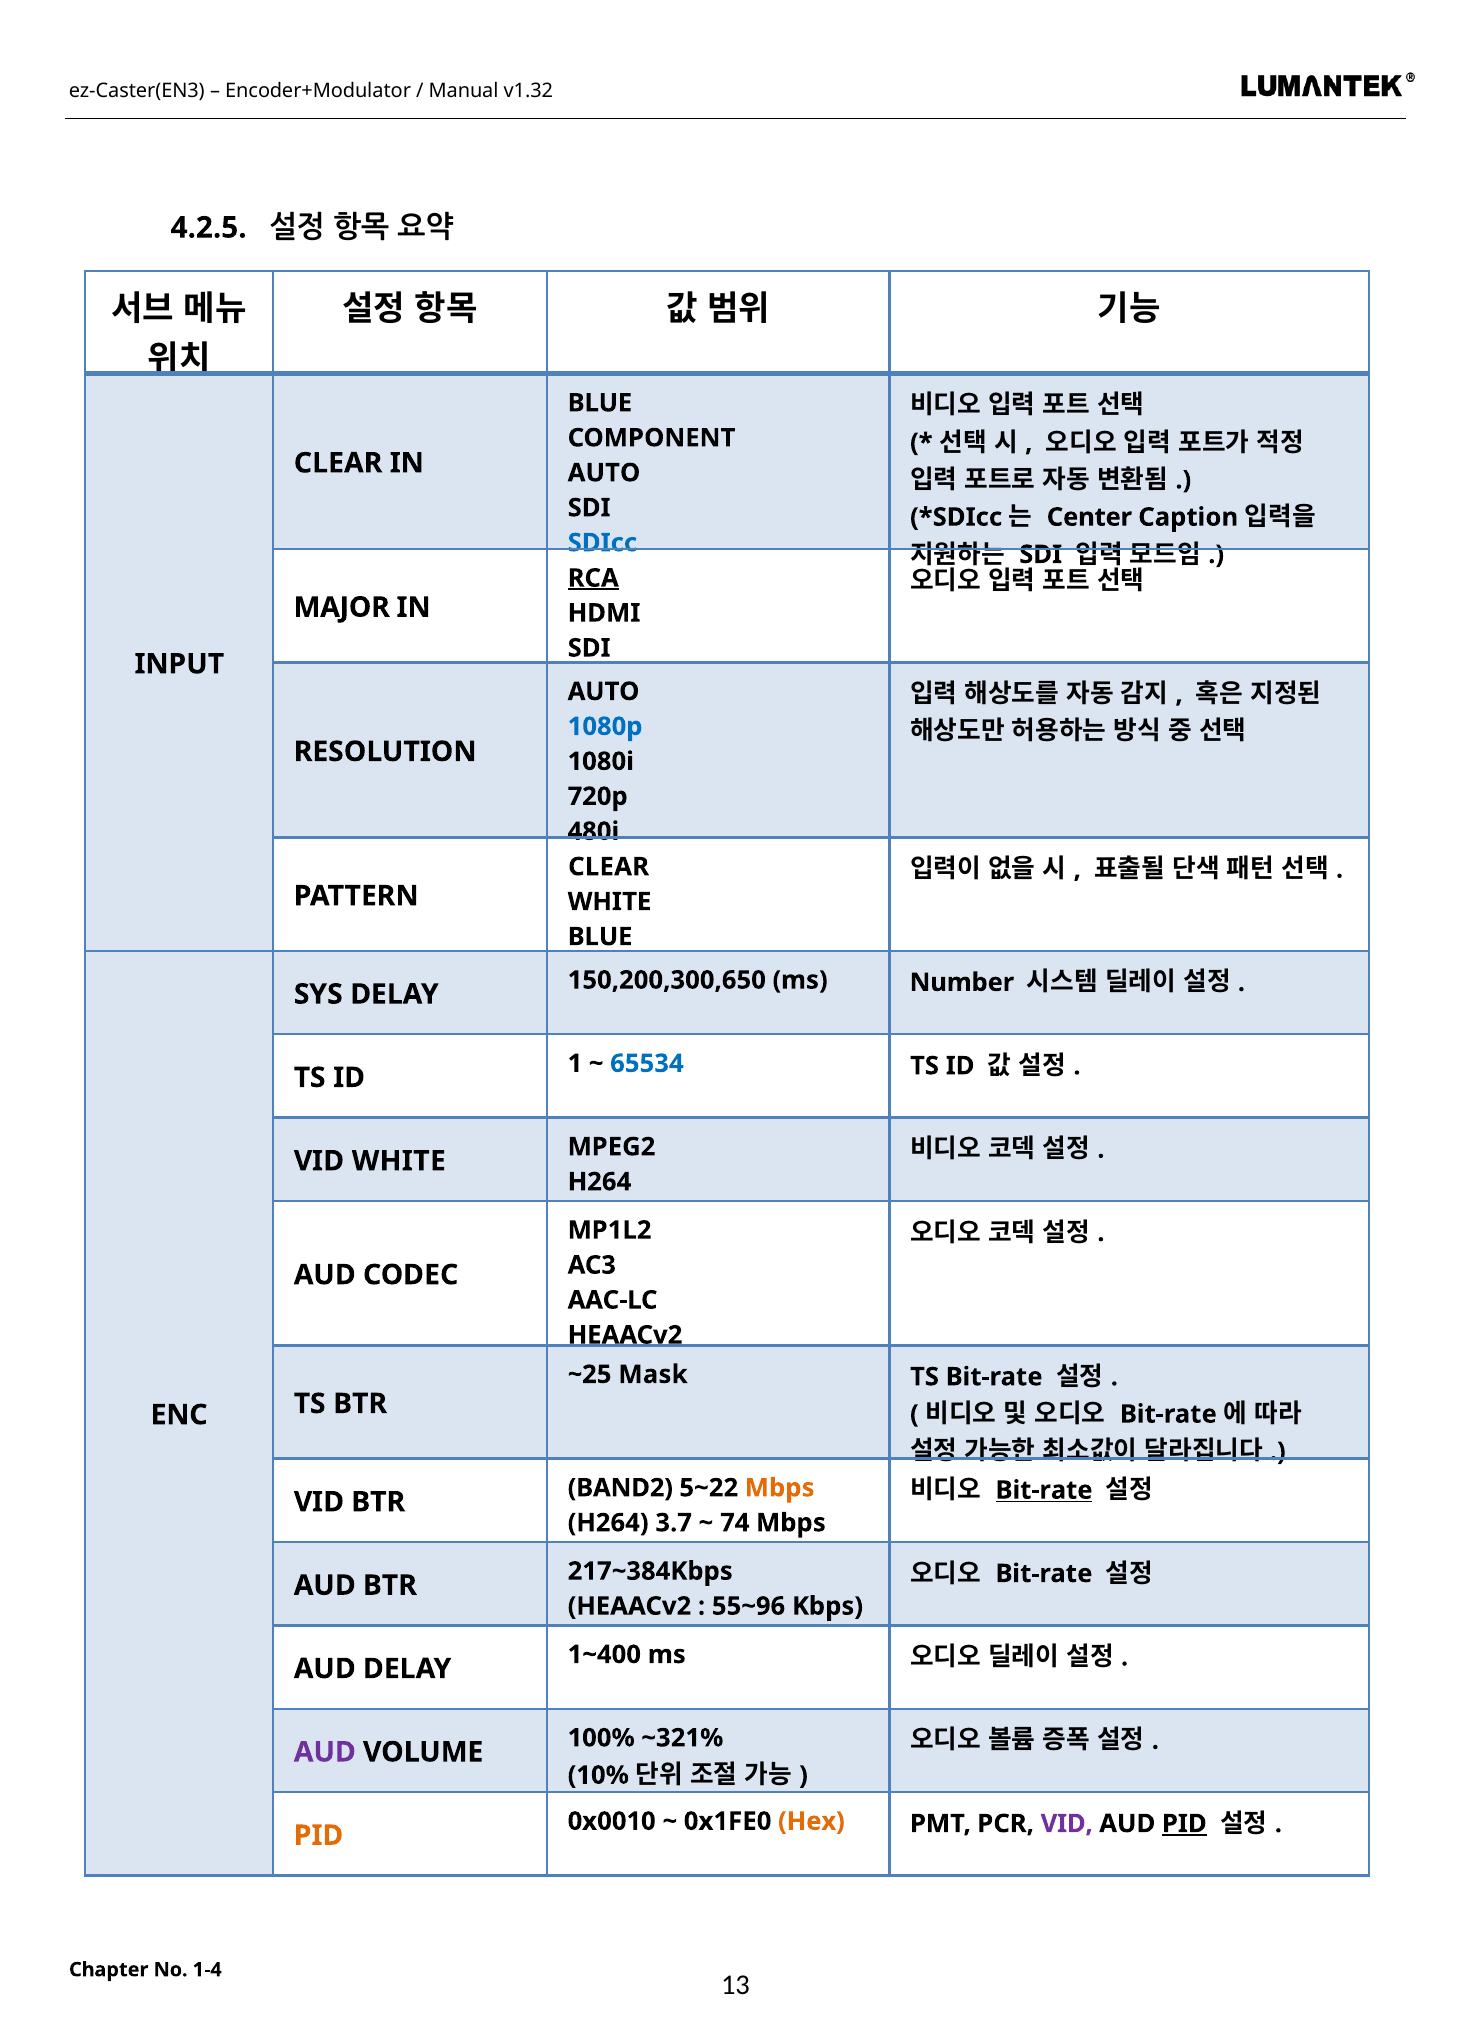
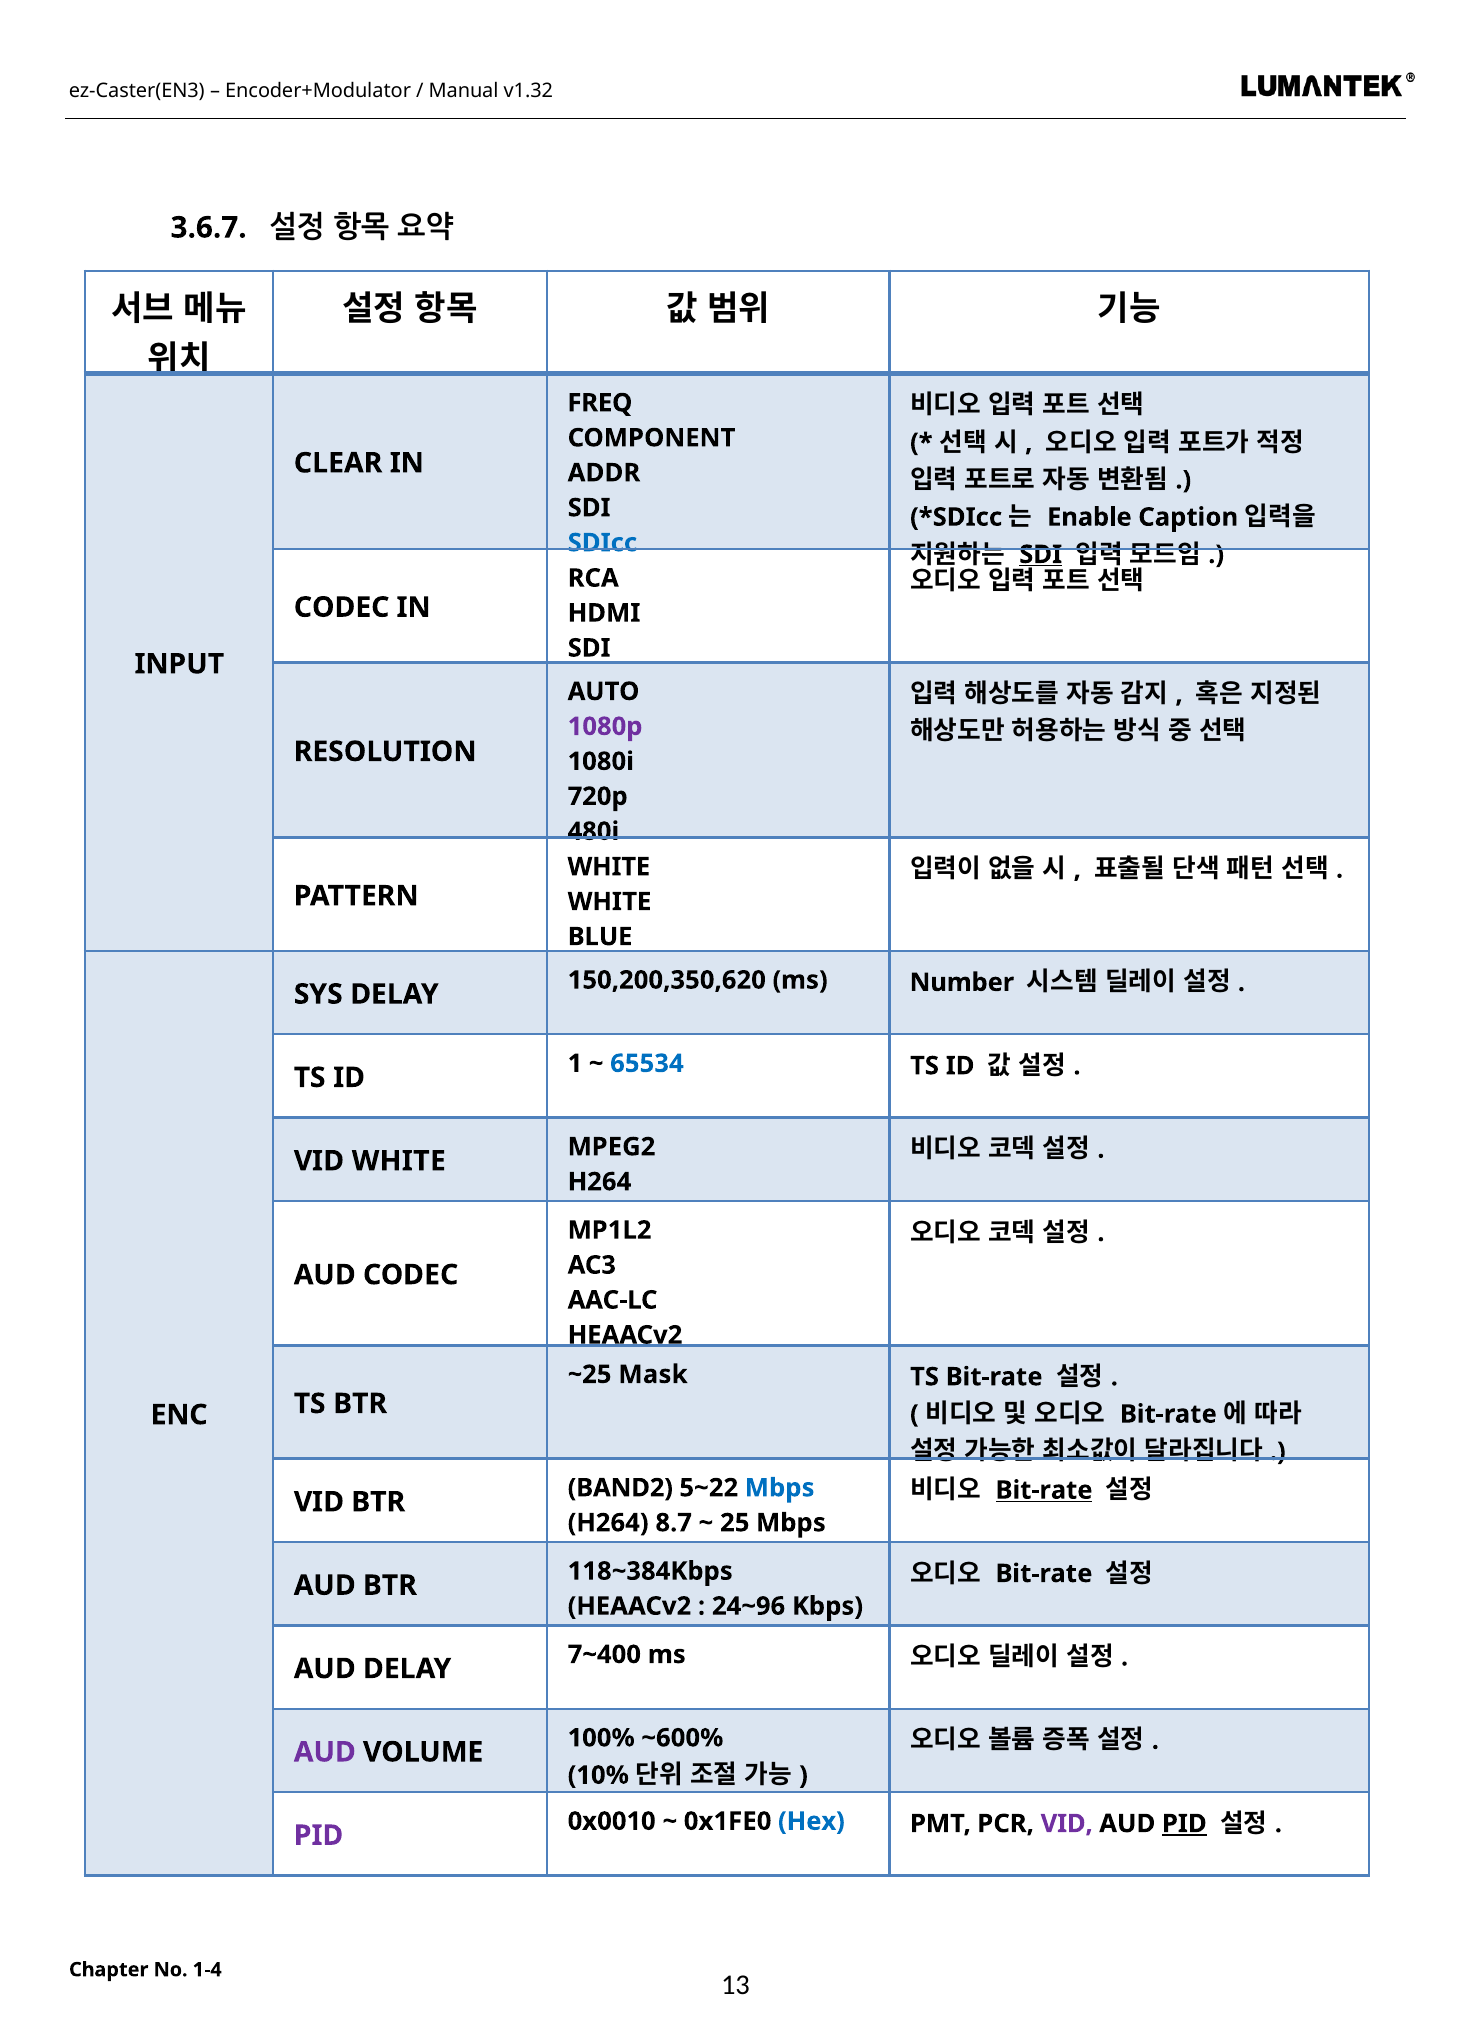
4.2.5: 4.2.5 -> 3.6.7
BLUE at (600, 403): BLUE -> FREQ
AUTO at (604, 473): AUTO -> ADDR
Center: Center -> Enable
SDI at (1041, 554) underline: none -> present
RCA underline: present -> none
MAJOR at (342, 607): MAJOR -> CODEC
1080p colour: blue -> purple
CLEAR at (609, 866): CLEAR -> WHITE
150,200,300,650: 150,200,300,650 -> 150,200,350,620
Mbps at (780, 1487) colour: orange -> blue
3.7: 3.7 -> 8.7
74: 74 -> 25
217~384Kbps: 217~384Kbps -> 118~384Kbps
55~96: 55~96 -> 24~96
1~400: 1~400 -> 7~400
~321%: ~321% -> ~600%
Hex colour: orange -> blue
PID at (319, 1834) colour: orange -> purple
